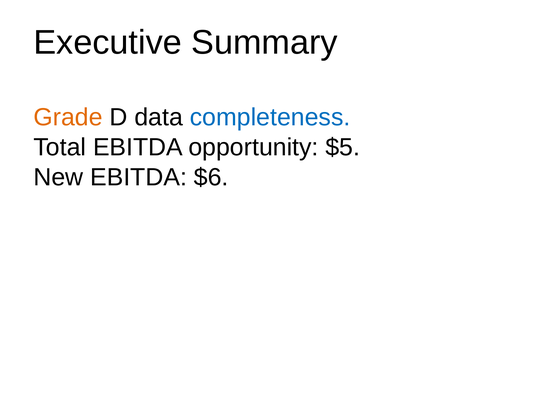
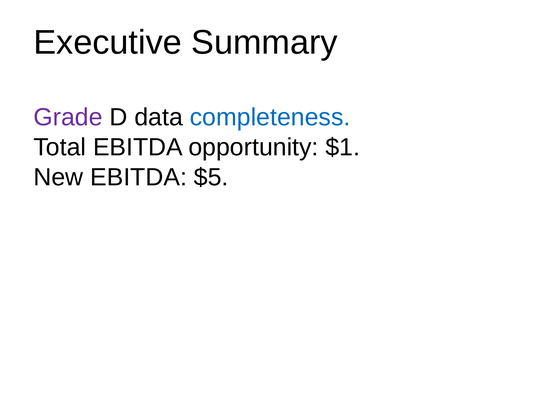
Grade colour: orange -> purple
$5: $5 -> $1
$6: $6 -> $5
